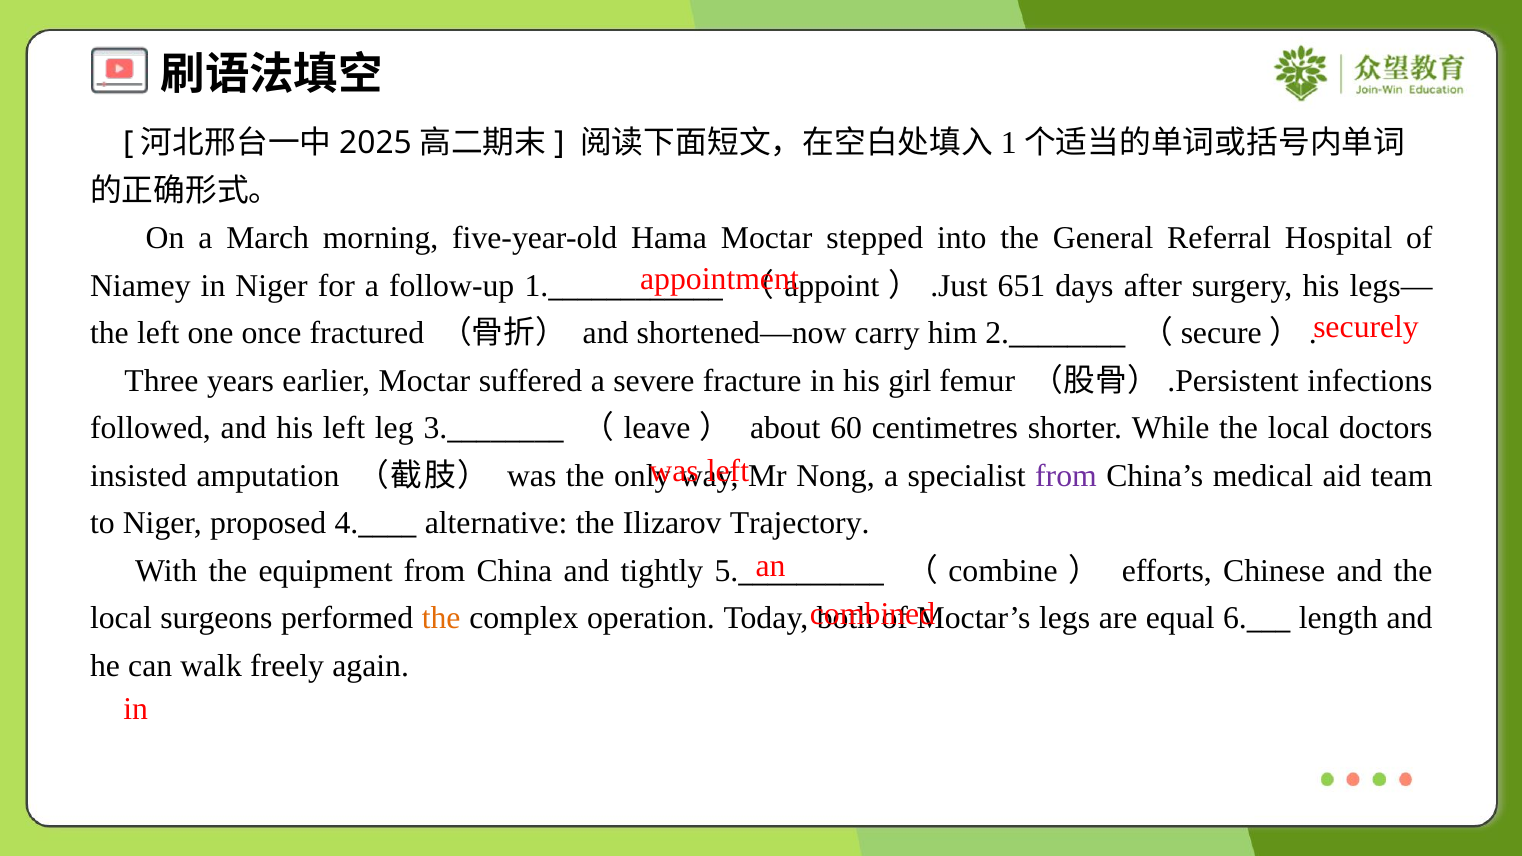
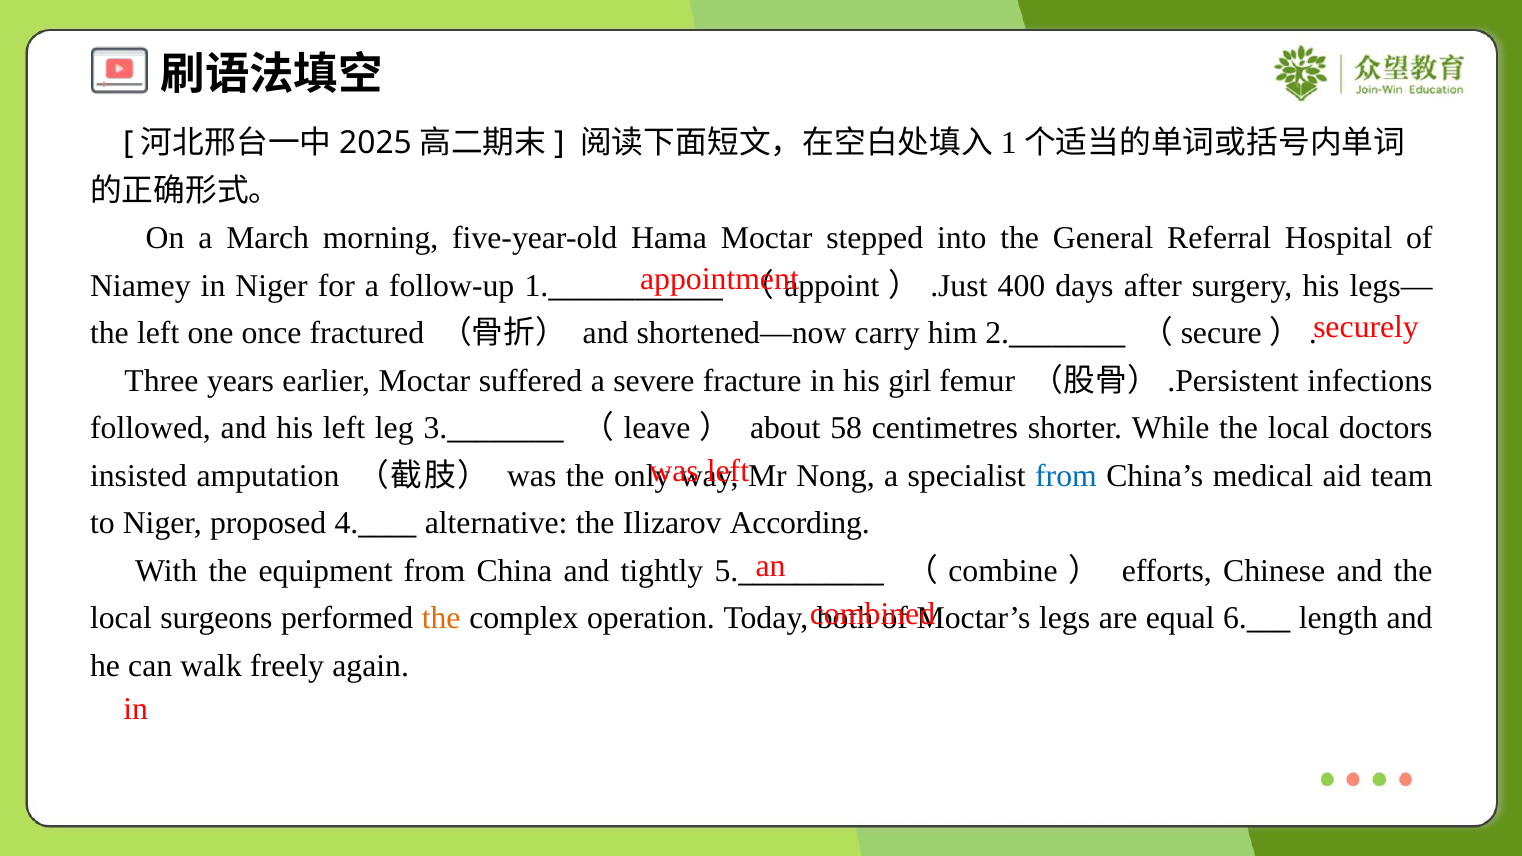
651: 651 -> 400
60: 60 -> 58
from at (1066, 476) colour: purple -> blue
Trajectory: Trajectory -> According
